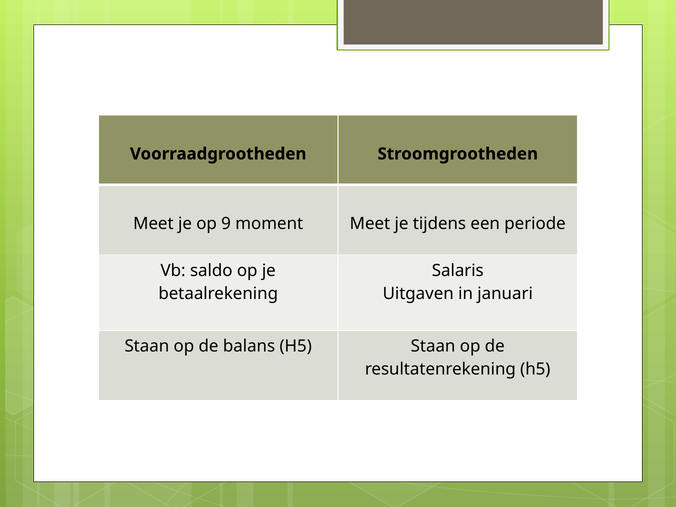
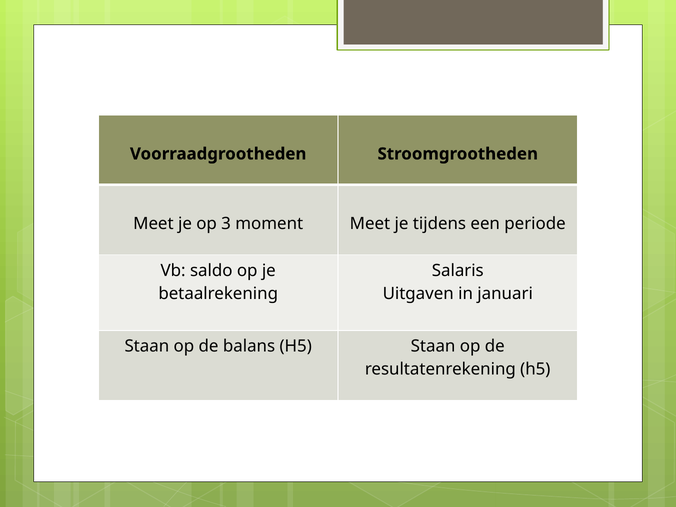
9: 9 -> 3
